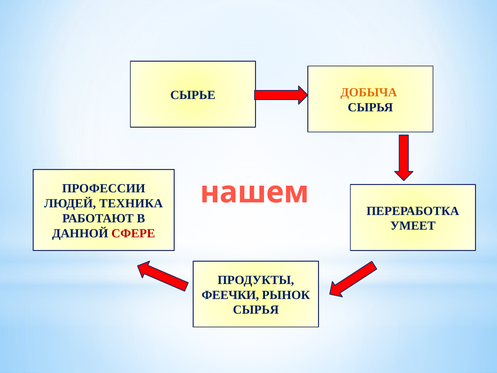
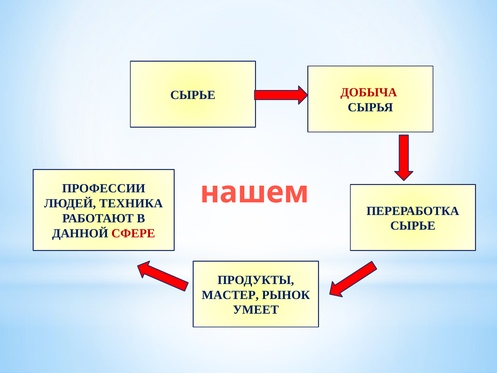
ДОБЫЧА colour: orange -> red
УМЕЕТ at (413, 226): УМЕЕТ -> СЫРЬЕ
ФЕЕЧКИ: ФЕЕЧКИ -> МАСТЕР
СЫРЬЯ at (256, 310): СЫРЬЯ -> УМЕЕТ
